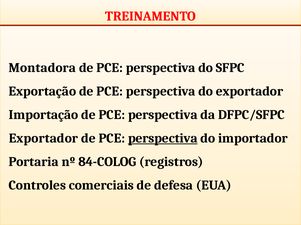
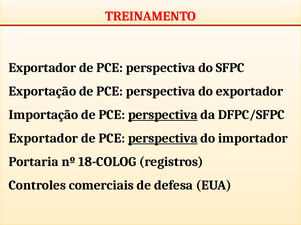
Montadora at (42, 68): Montadora -> Exportador
perspectiva at (163, 115) underline: none -> present
84-COLOG: 84-COLOG -> 18-COLOG
